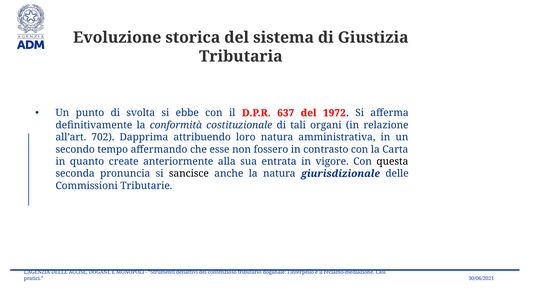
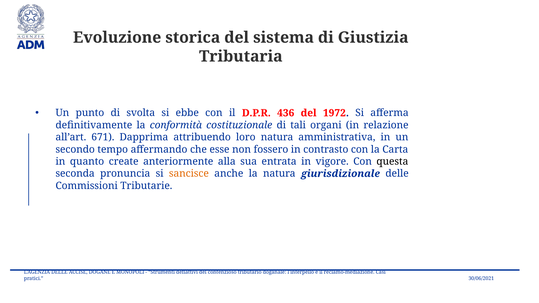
637: 637 -> 436
702: 702 -> 671
sancisce colour: black -> orange
